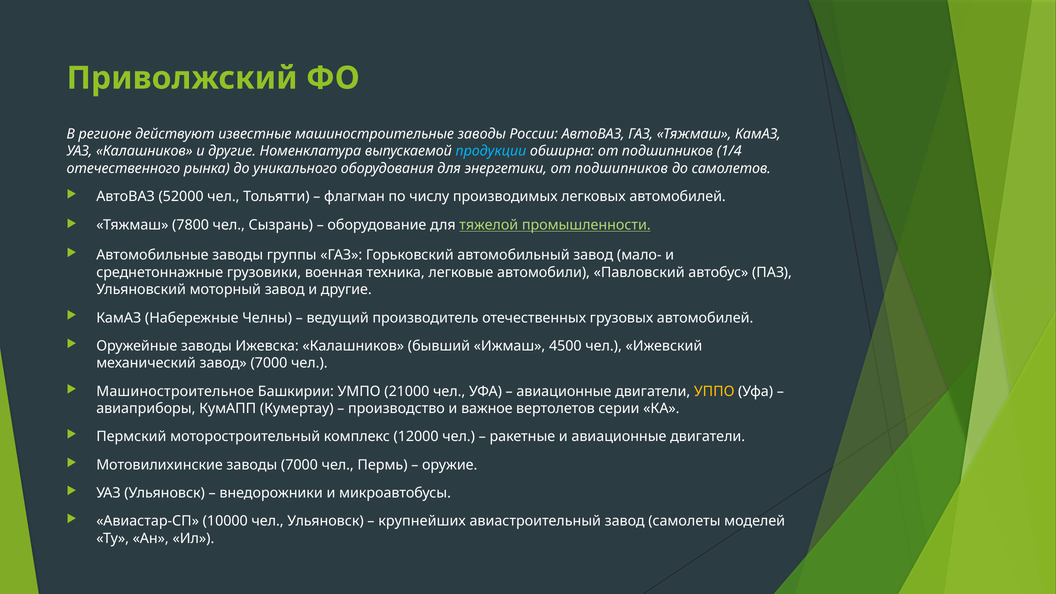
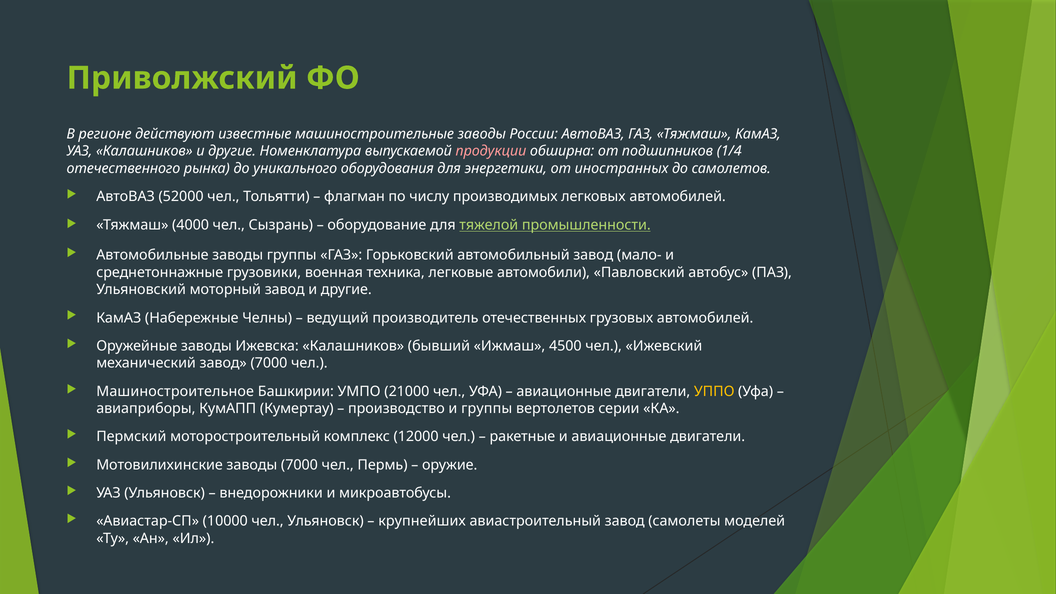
продукции colour: light blue -> pink
энергетики от подшипников: подшипников -> иностранных
7800: 7800 -> 4000
и важное: важное -> группы
